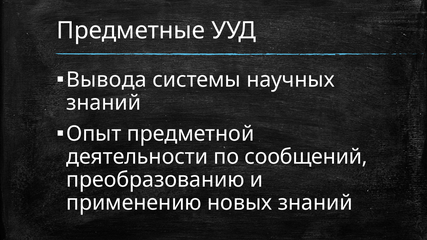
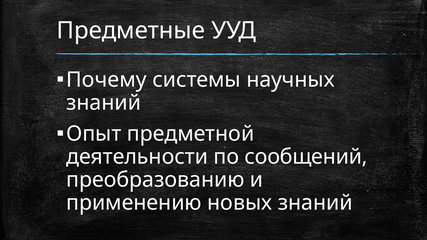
Вывода: Вывода -> Почему
